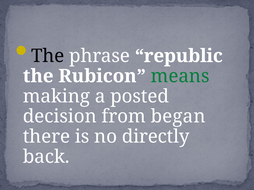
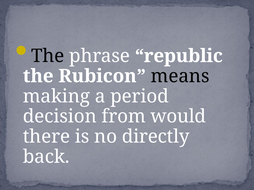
means colour: green -> black
posted: posted -> period
began: began -> would
